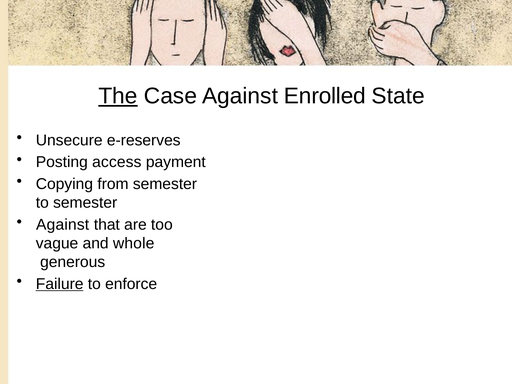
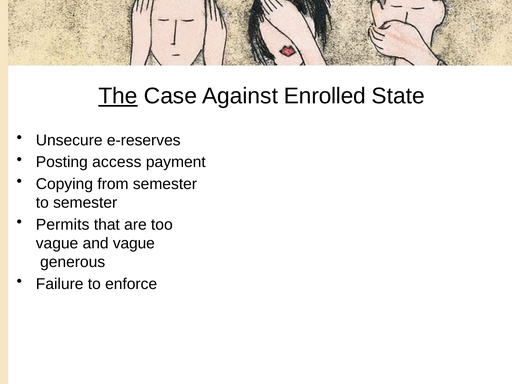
Against at (63, 225): Against -> Permits
and whole: whole -> vague
Failure underline: present -> none
